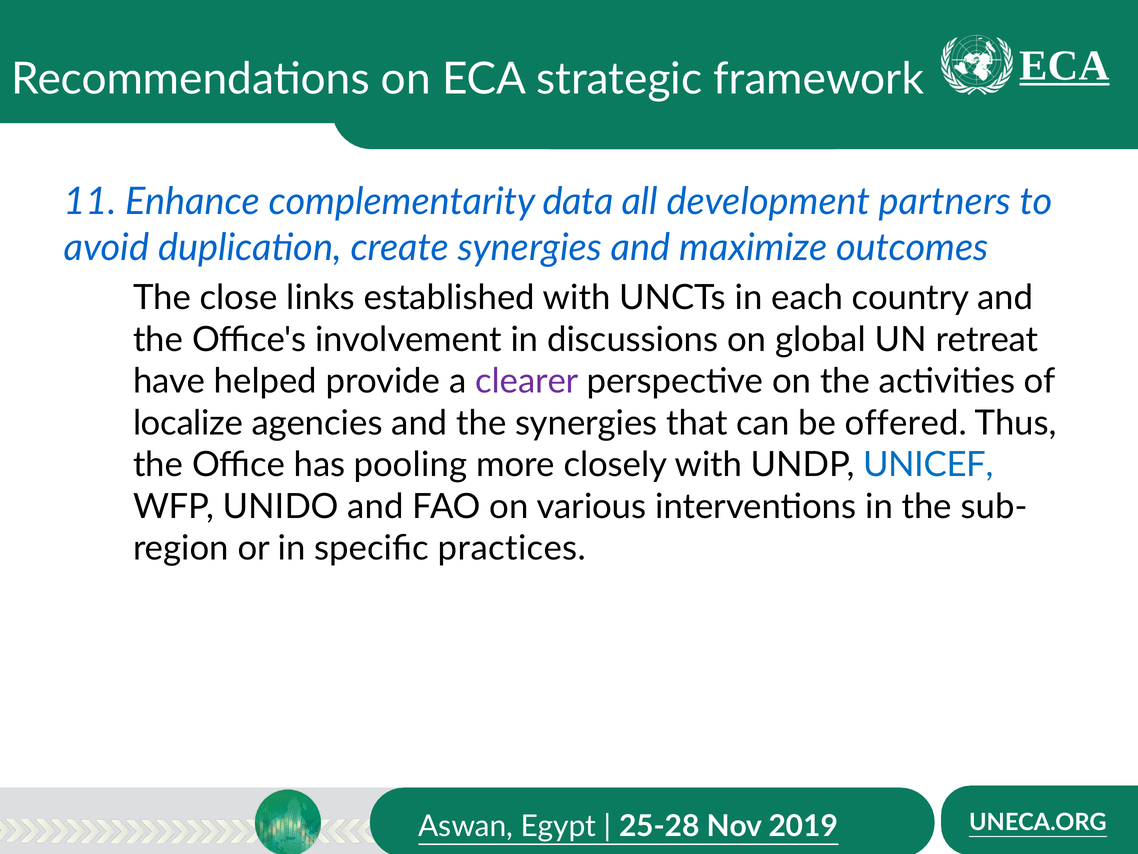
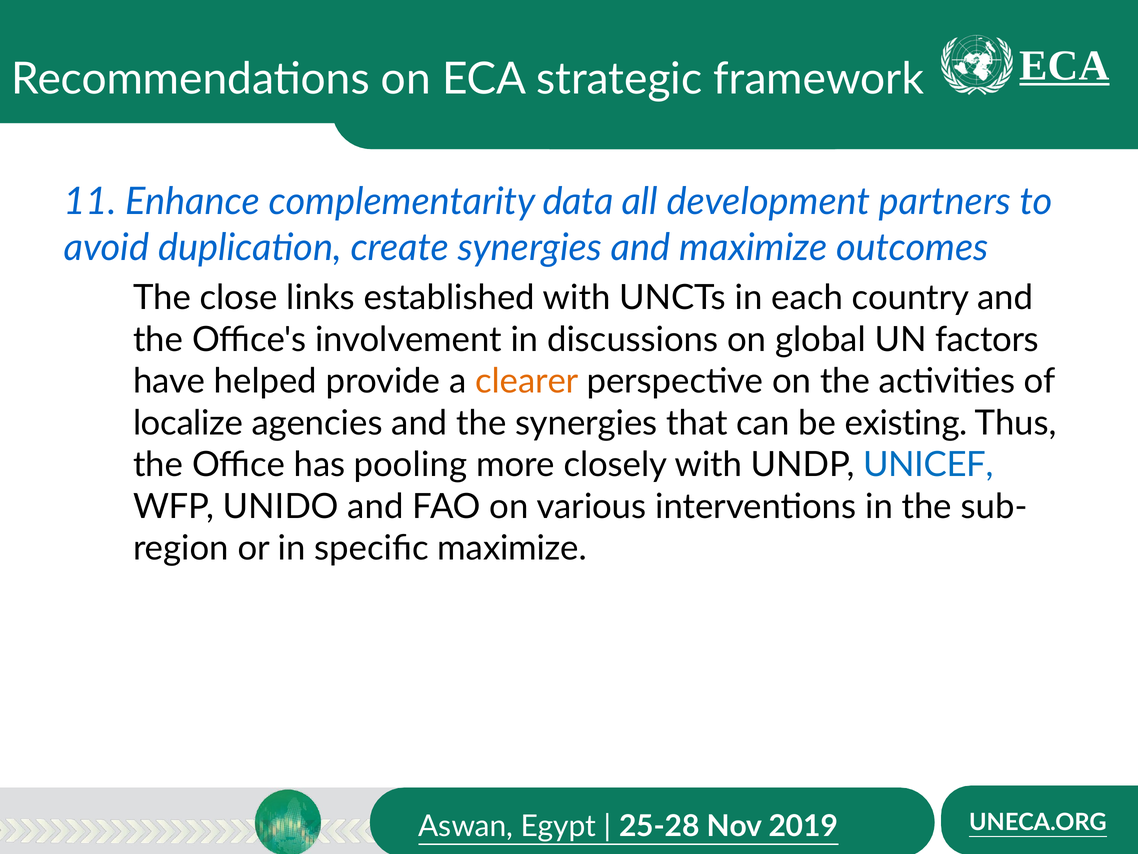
retreat: retreat -> factors
clearer colour: purple -> orange
offered: offered -> existing
specific practices: practices -> maximize
